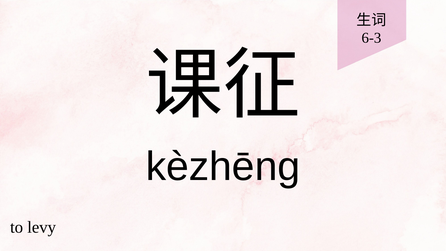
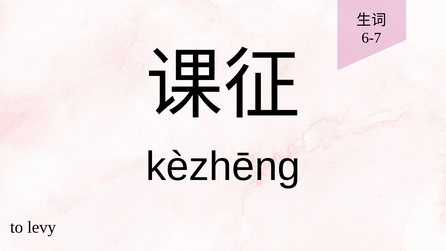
6-3: 6-3 -> 6-7
